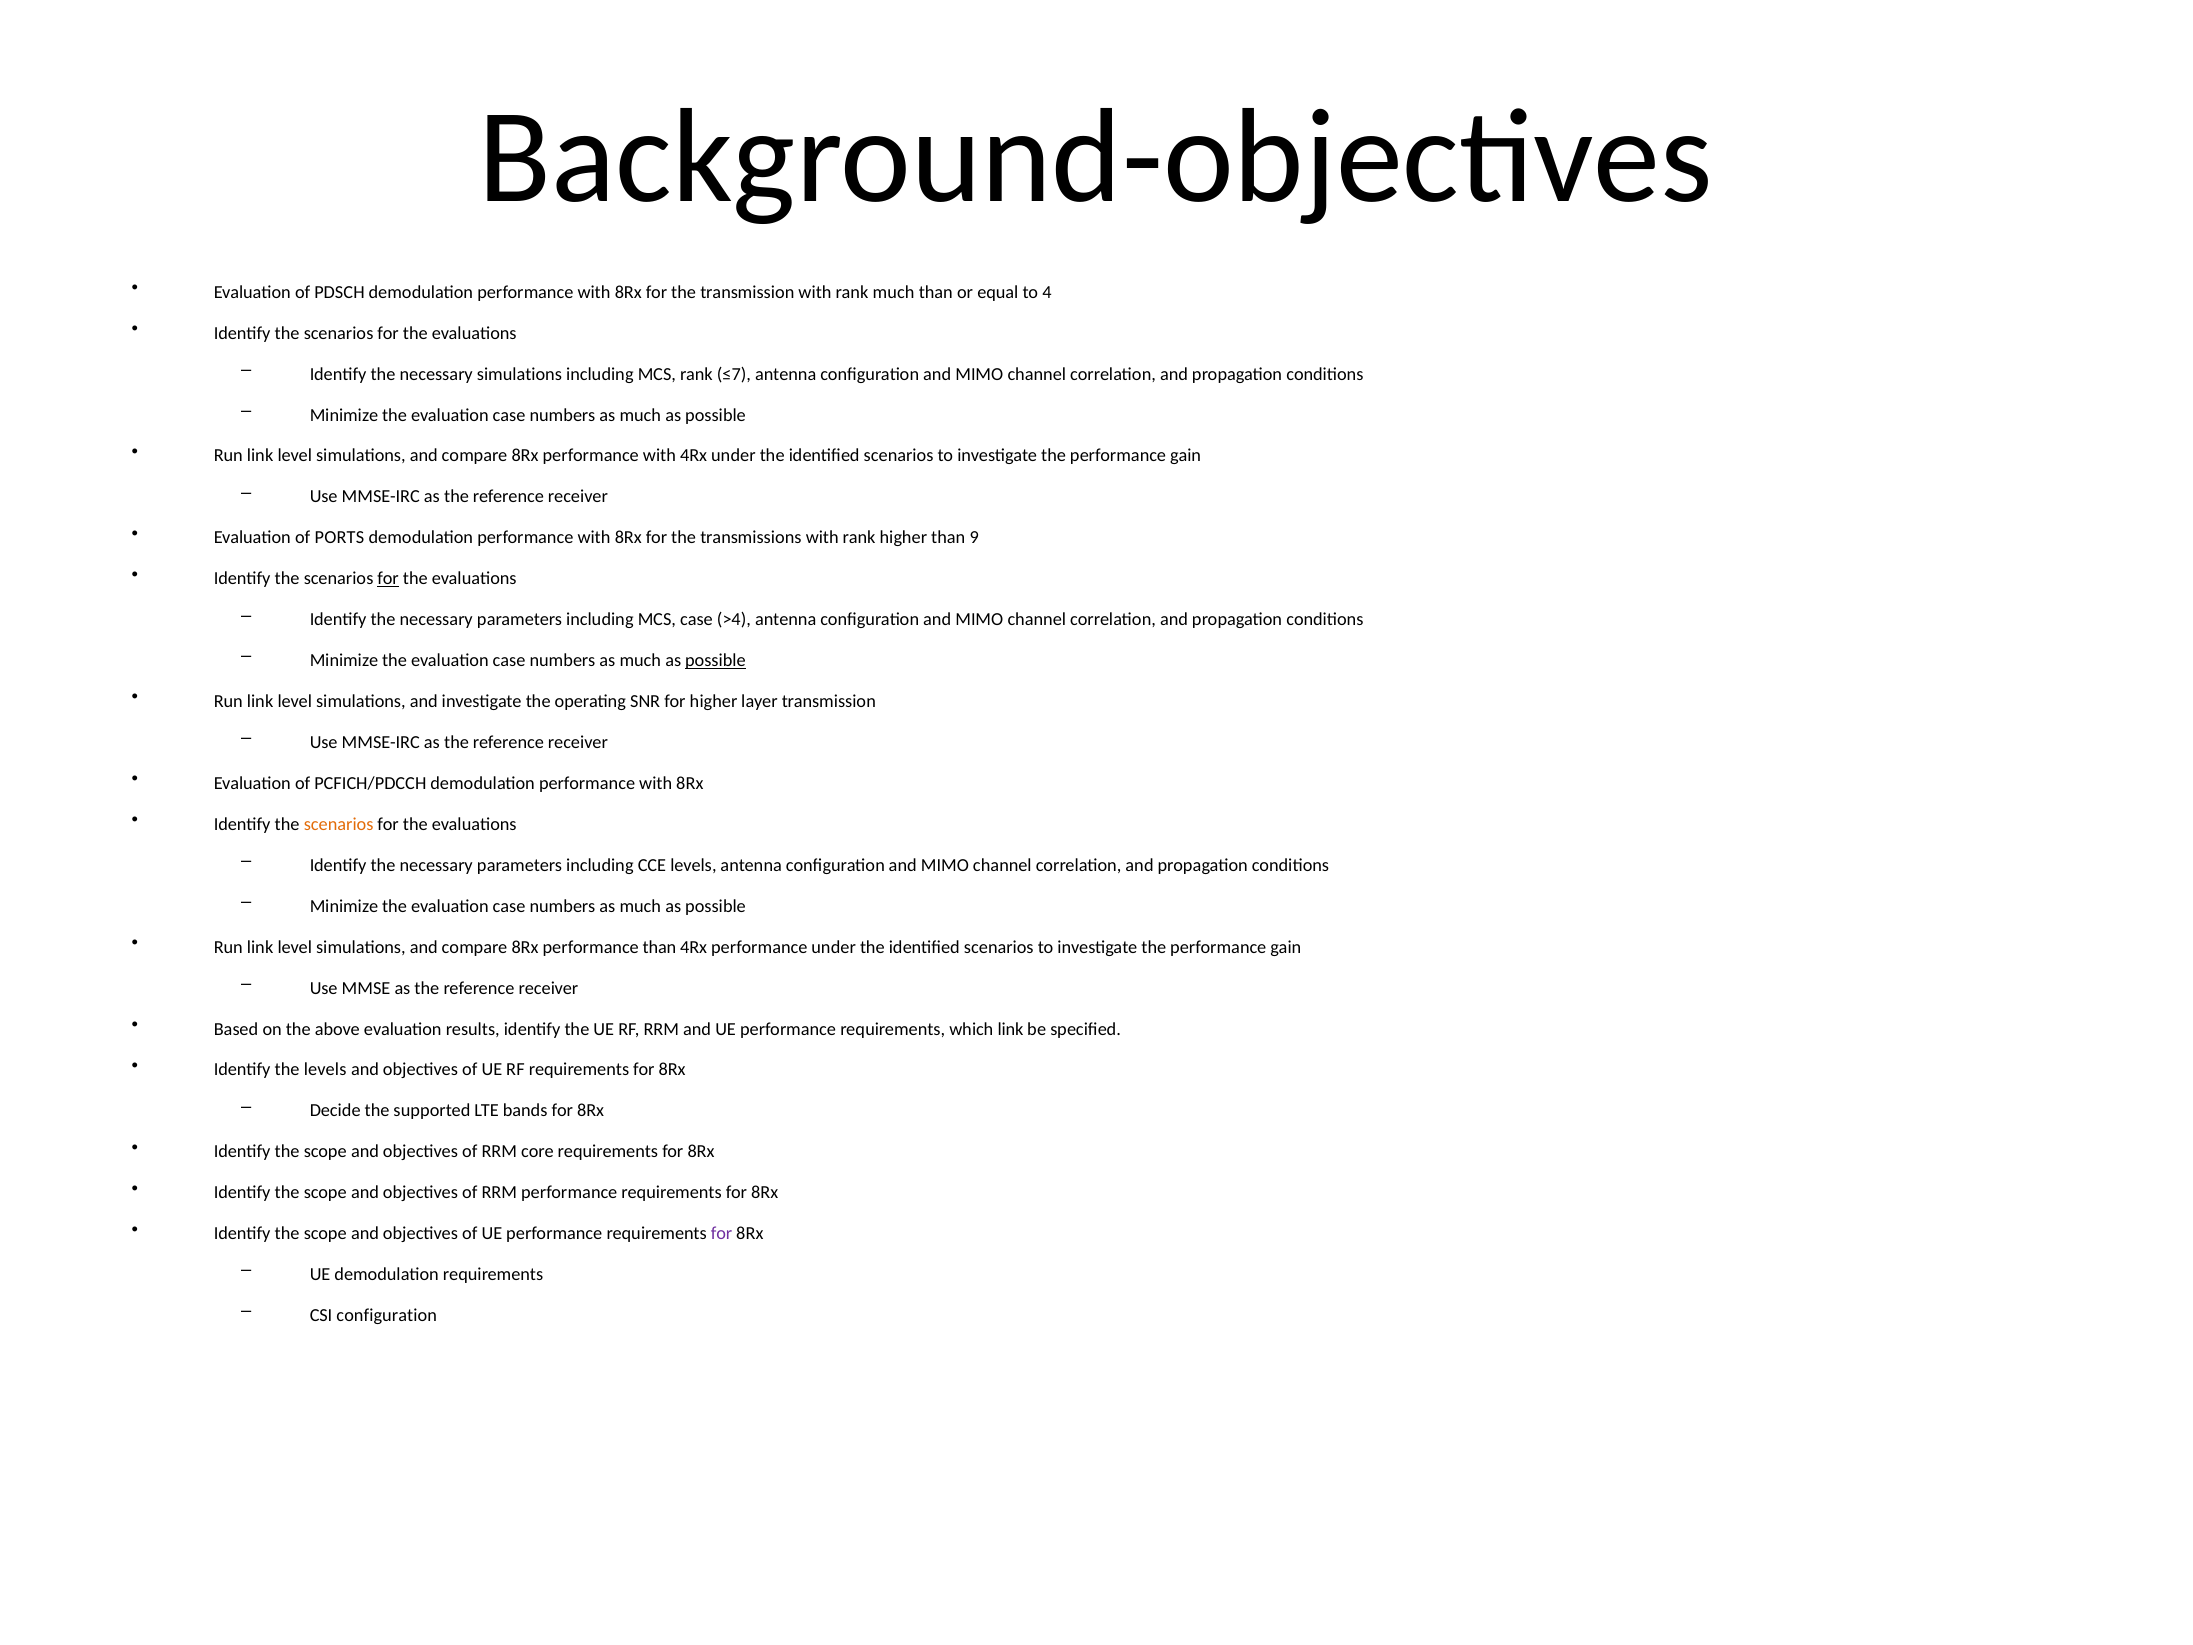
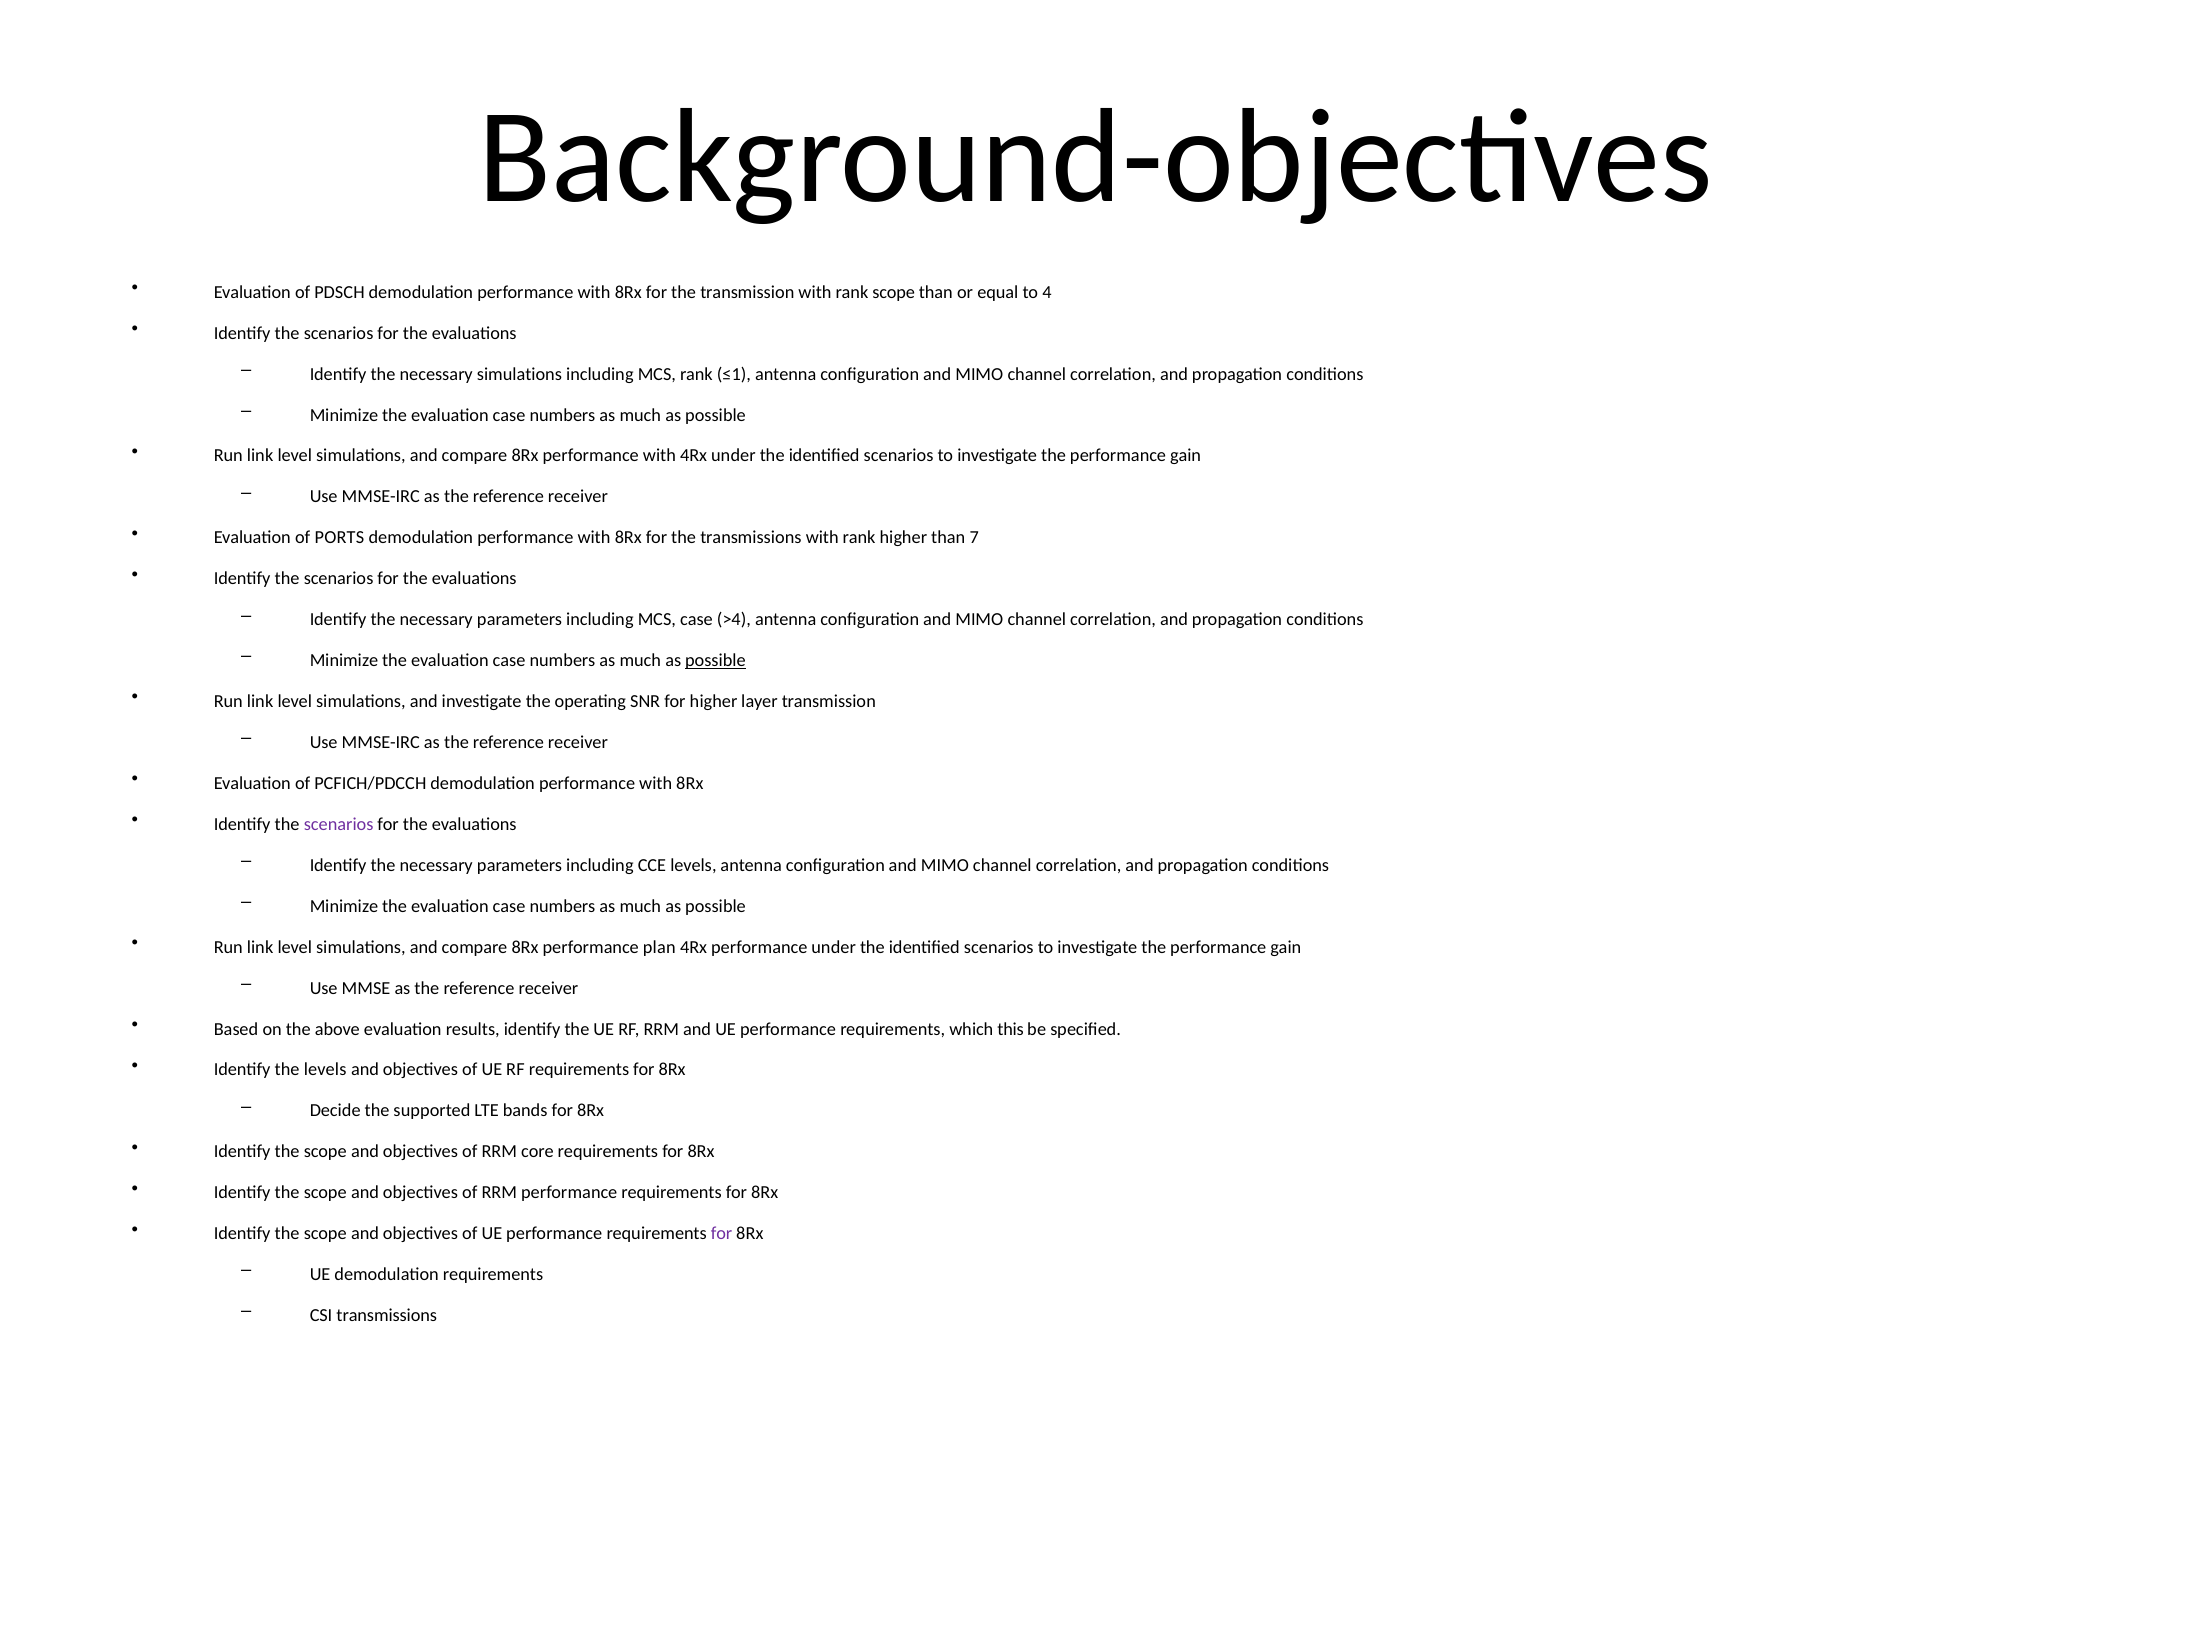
rank much: much -> scope
≤7: ≤7 -> ≤1
9: 9 -> 7
for at (388, 579) underline: present -> none
scenarios at (339, 824) colour: orange -> purple
performance than: than -> plan
which link: link -> this
CSI configuration: configuration -> transmissions
